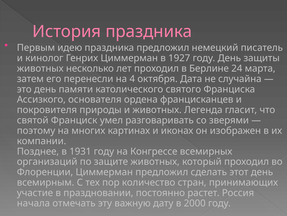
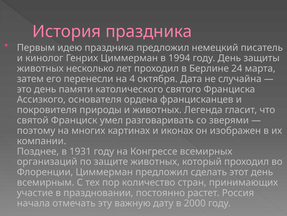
1927: 1927 -> 1994
